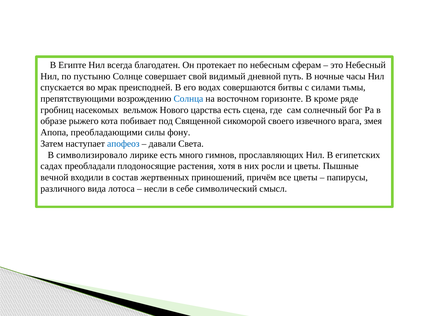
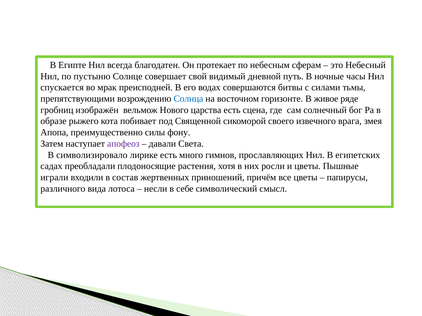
кроме: кроме -> живое
насекомых: насекомых -> изображён
преобладающими: преобладающими -> преимущественно
апофеоз colour: blue -> purple
вечной: вечной -> играли
